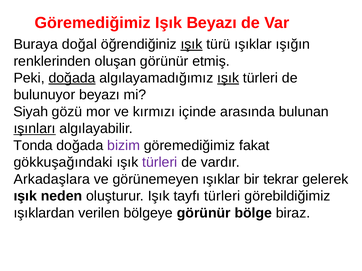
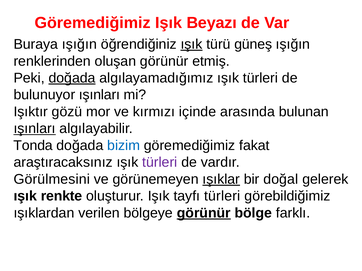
Buraya doğal: doğal -> ışığın
türü ışıklar: ışıklar -> güneş
ışık at (228, 78) underline: present -> none
bulunuyor beyazı: beyazı -> ışınları
Siyah: Siyah -> Işıktır
bizim colour: purple -> blue
gökkuşağındaki: gökkuşağındaki -> araştıracaksınız
Arkadaşlara: Arkadaşlara -> Görülmesini
ışıklar at (221, 180) underline: none -> present
tekrar: tekrar -> doğal
neden: neden -> renkte
görünür at (204, 213) underline: none -> present
biraz: biraz -> farklı
